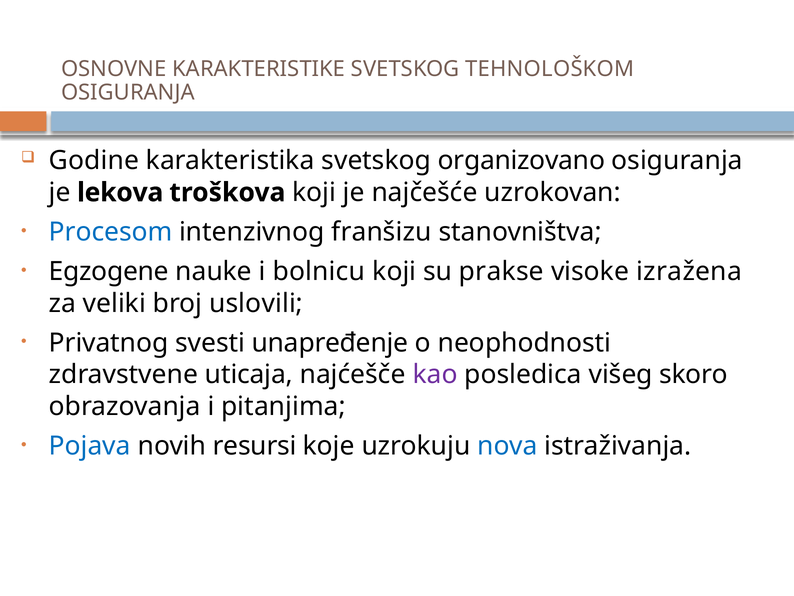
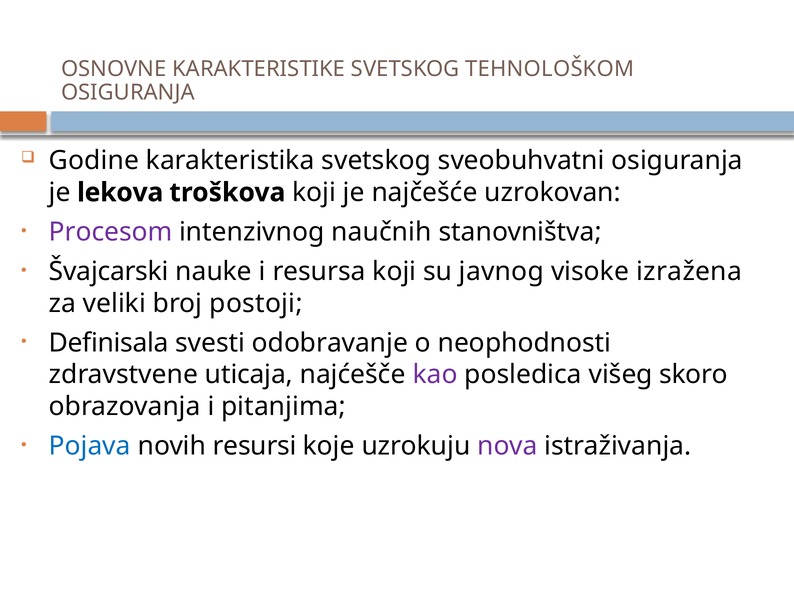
organizovano: organizovano -> sveobuhvatni
Procesom colour: blue -> purple
franšizu: franšizu -> naučnih
Egzogene: Egzogene -> Švajcarski
bolnicu: bolnicu -> resursa
prakse: prakse -> javnog
uslovili: uslovili -> postoji
Privatnog: Privatnog -> Definisala
unapređenje: unapređenje -> odobravanje
nova colour: blue -> purple
